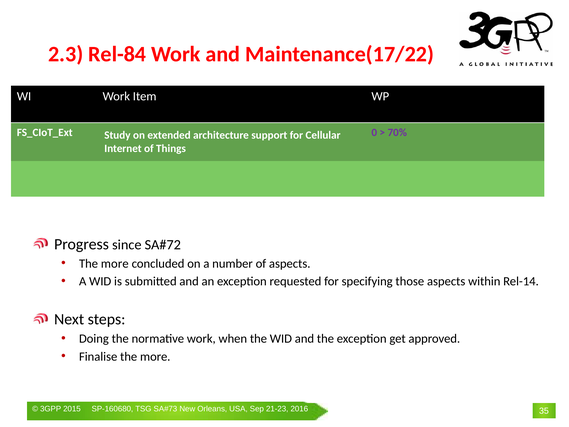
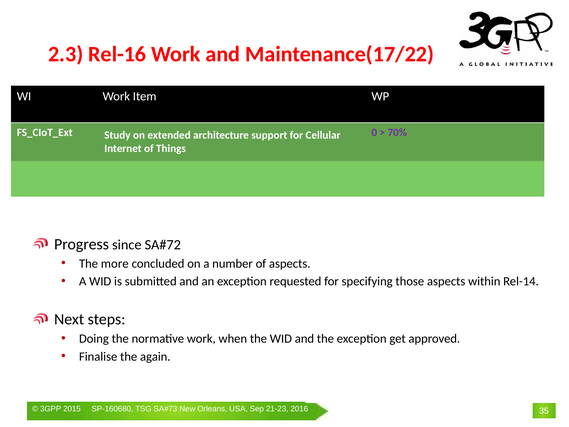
Rel-84: Rel-84 -> Rel-16
Finalise the more: more -> again
